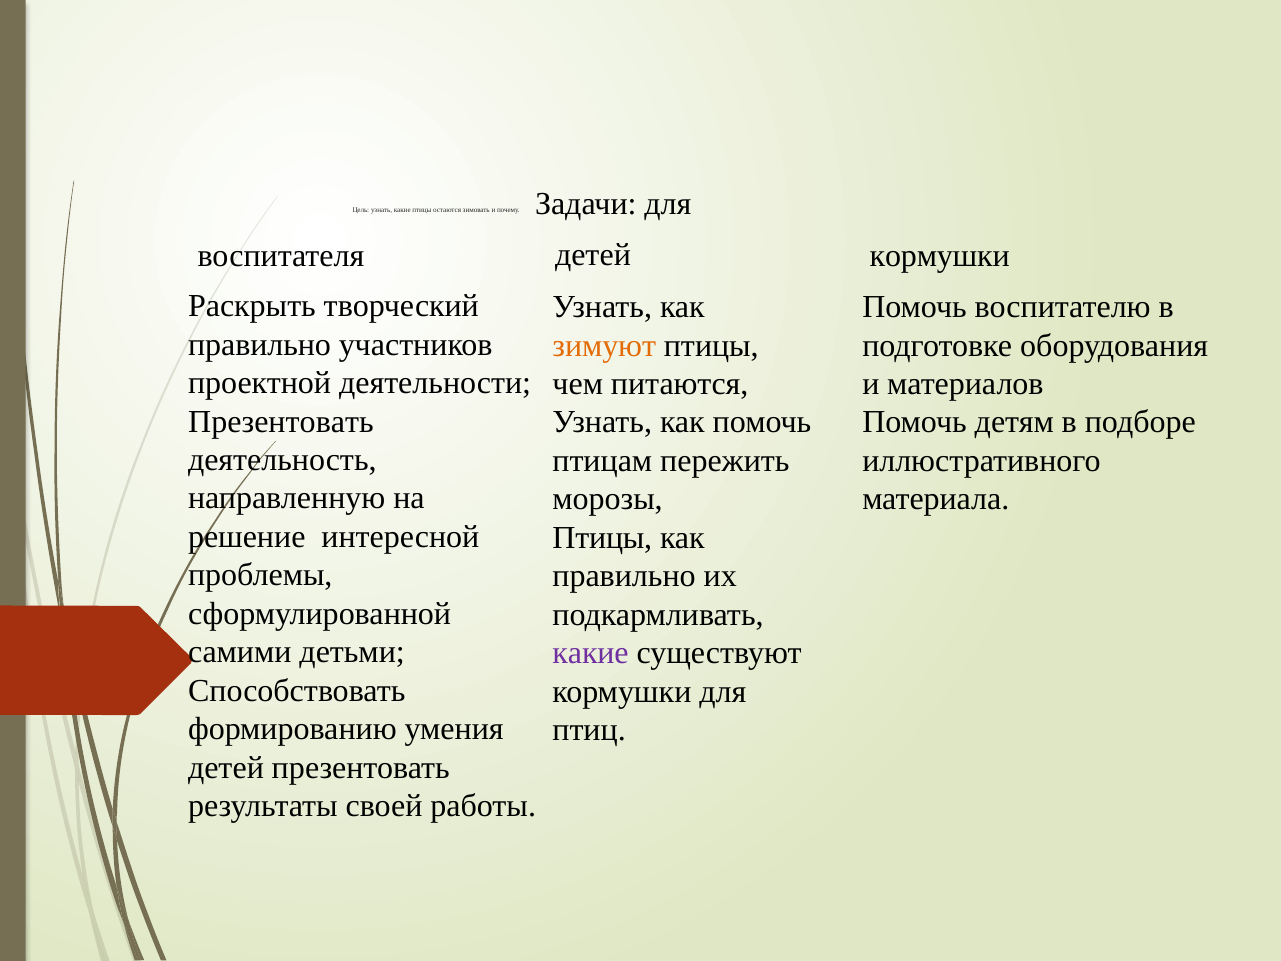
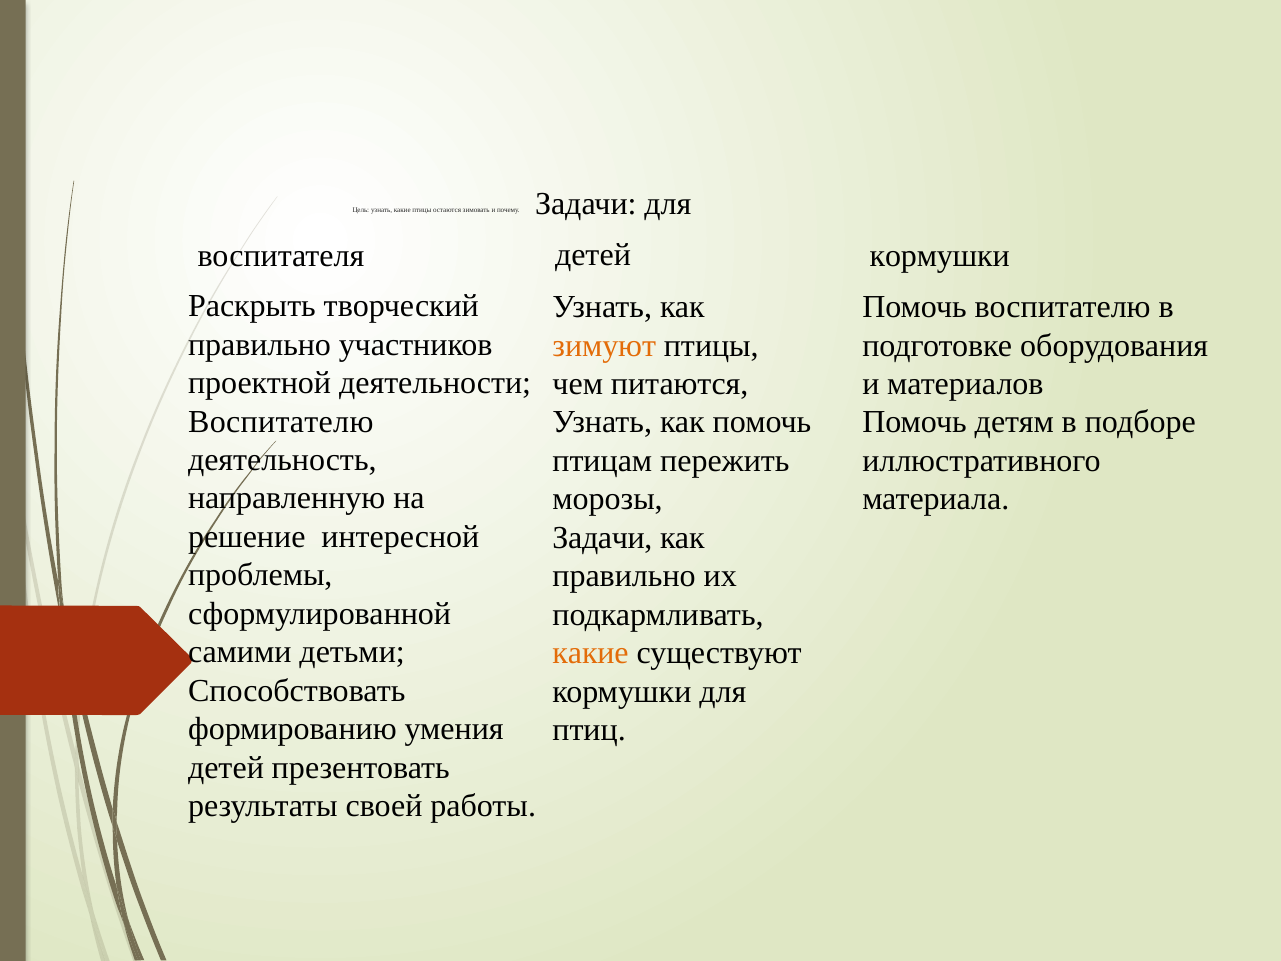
Презентовать at (281, 421): Презентовать -> Воспитателю
Птицы at (602, 538): Птицы -> Задачи
какие at (591, 653) colour: purple -> orange
